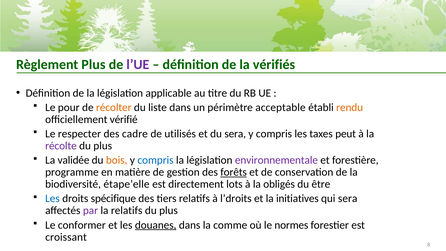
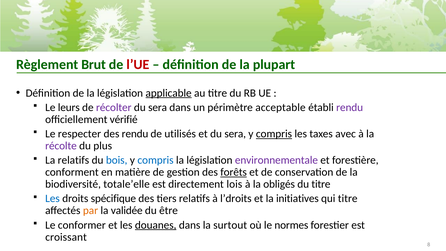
Règlement Plus: Plus -> Brut
l’UE colour: purple -> red
vérifiés: vérifiés -> plupart
applicable underline: none -> present
pour: pour -> leurs
récolter colour: orange -> purple
liste at (158, 107): liste -> sera
rendu at (350, 107) colour: orange -> purple
des cadre: cadre -> rendu
compris at (274, 134) underline: none -> present
peut: peut -> avec
La validée: validée -> relatifs
bois colour: orange -> blue
programme: programme -> conforment
étape’elle: étape’elle -> totale’elle
lots: lots -> lois
du être: être -> titre
qui sera: sera -> titre
par colour: purple -> orange
la relatifs: relatifs -> validée
plus at (169, 211): plus -> être
comme: comme -> surtout
